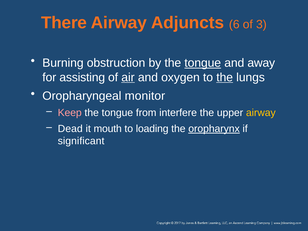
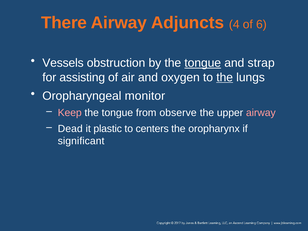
6: 6 -> 4
3: 3 -> 6
Burning: Burning -> Vessels
away: away -> strap
air underline: present -> none
interfere: interfere -> observe
airway at (261, 113) colour: yellow -> pink
mouth: mouth -> plastic
loading: loading -> centers
oropharynx underline: present -> none
